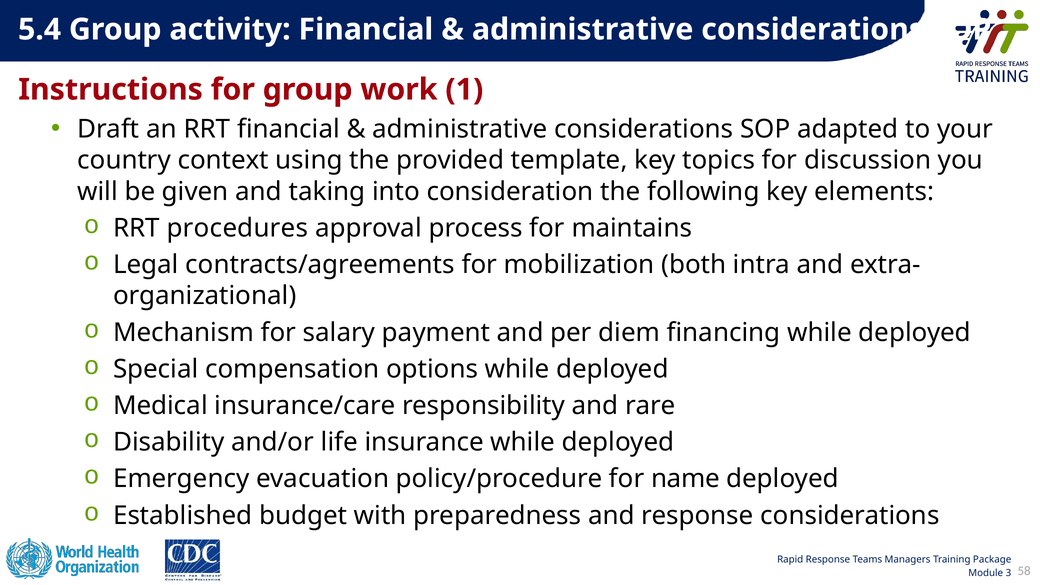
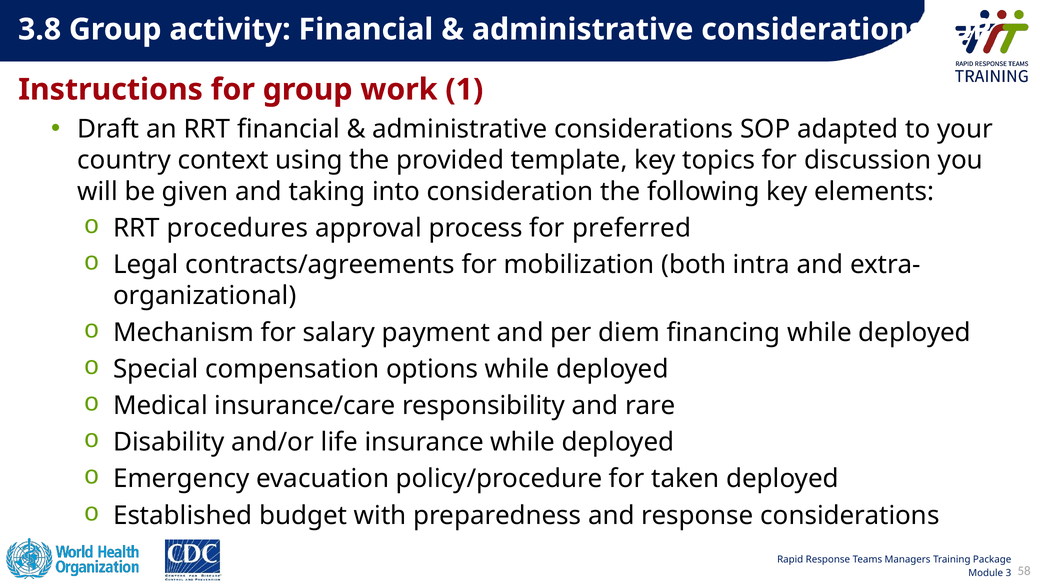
5.4: 5.4 -> 3.8
maintains: maintains -> preferred
name: name -> taken
